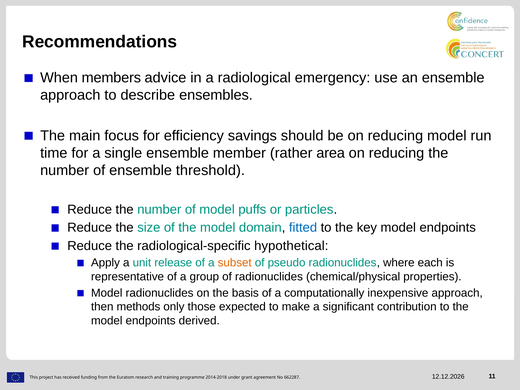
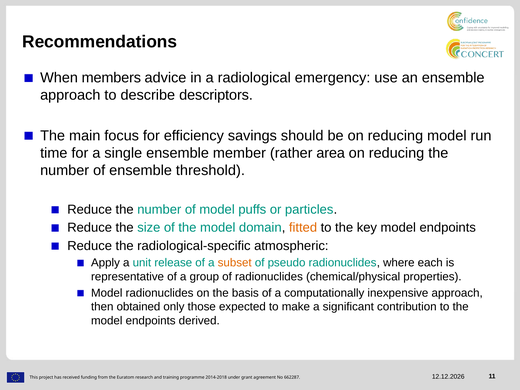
ensembles: ensembles -> descriptors
fitted colour: blue -> orange
hypothetical: hypothetical -> atmospheric
methods: methods -> obtained
